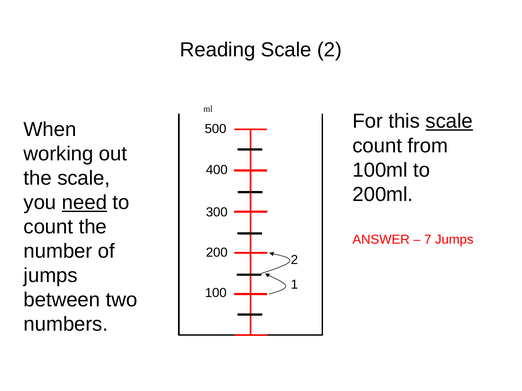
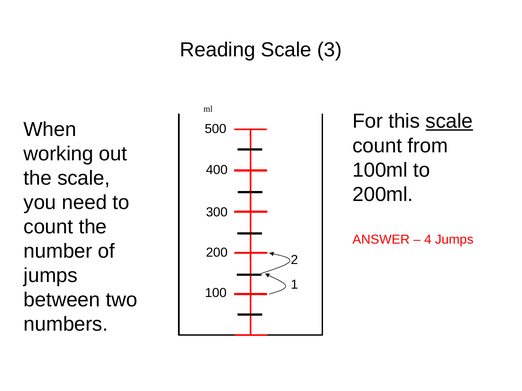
Scale 2: 2 -> 3
need underline: present -> none
7: 7 -> 4
